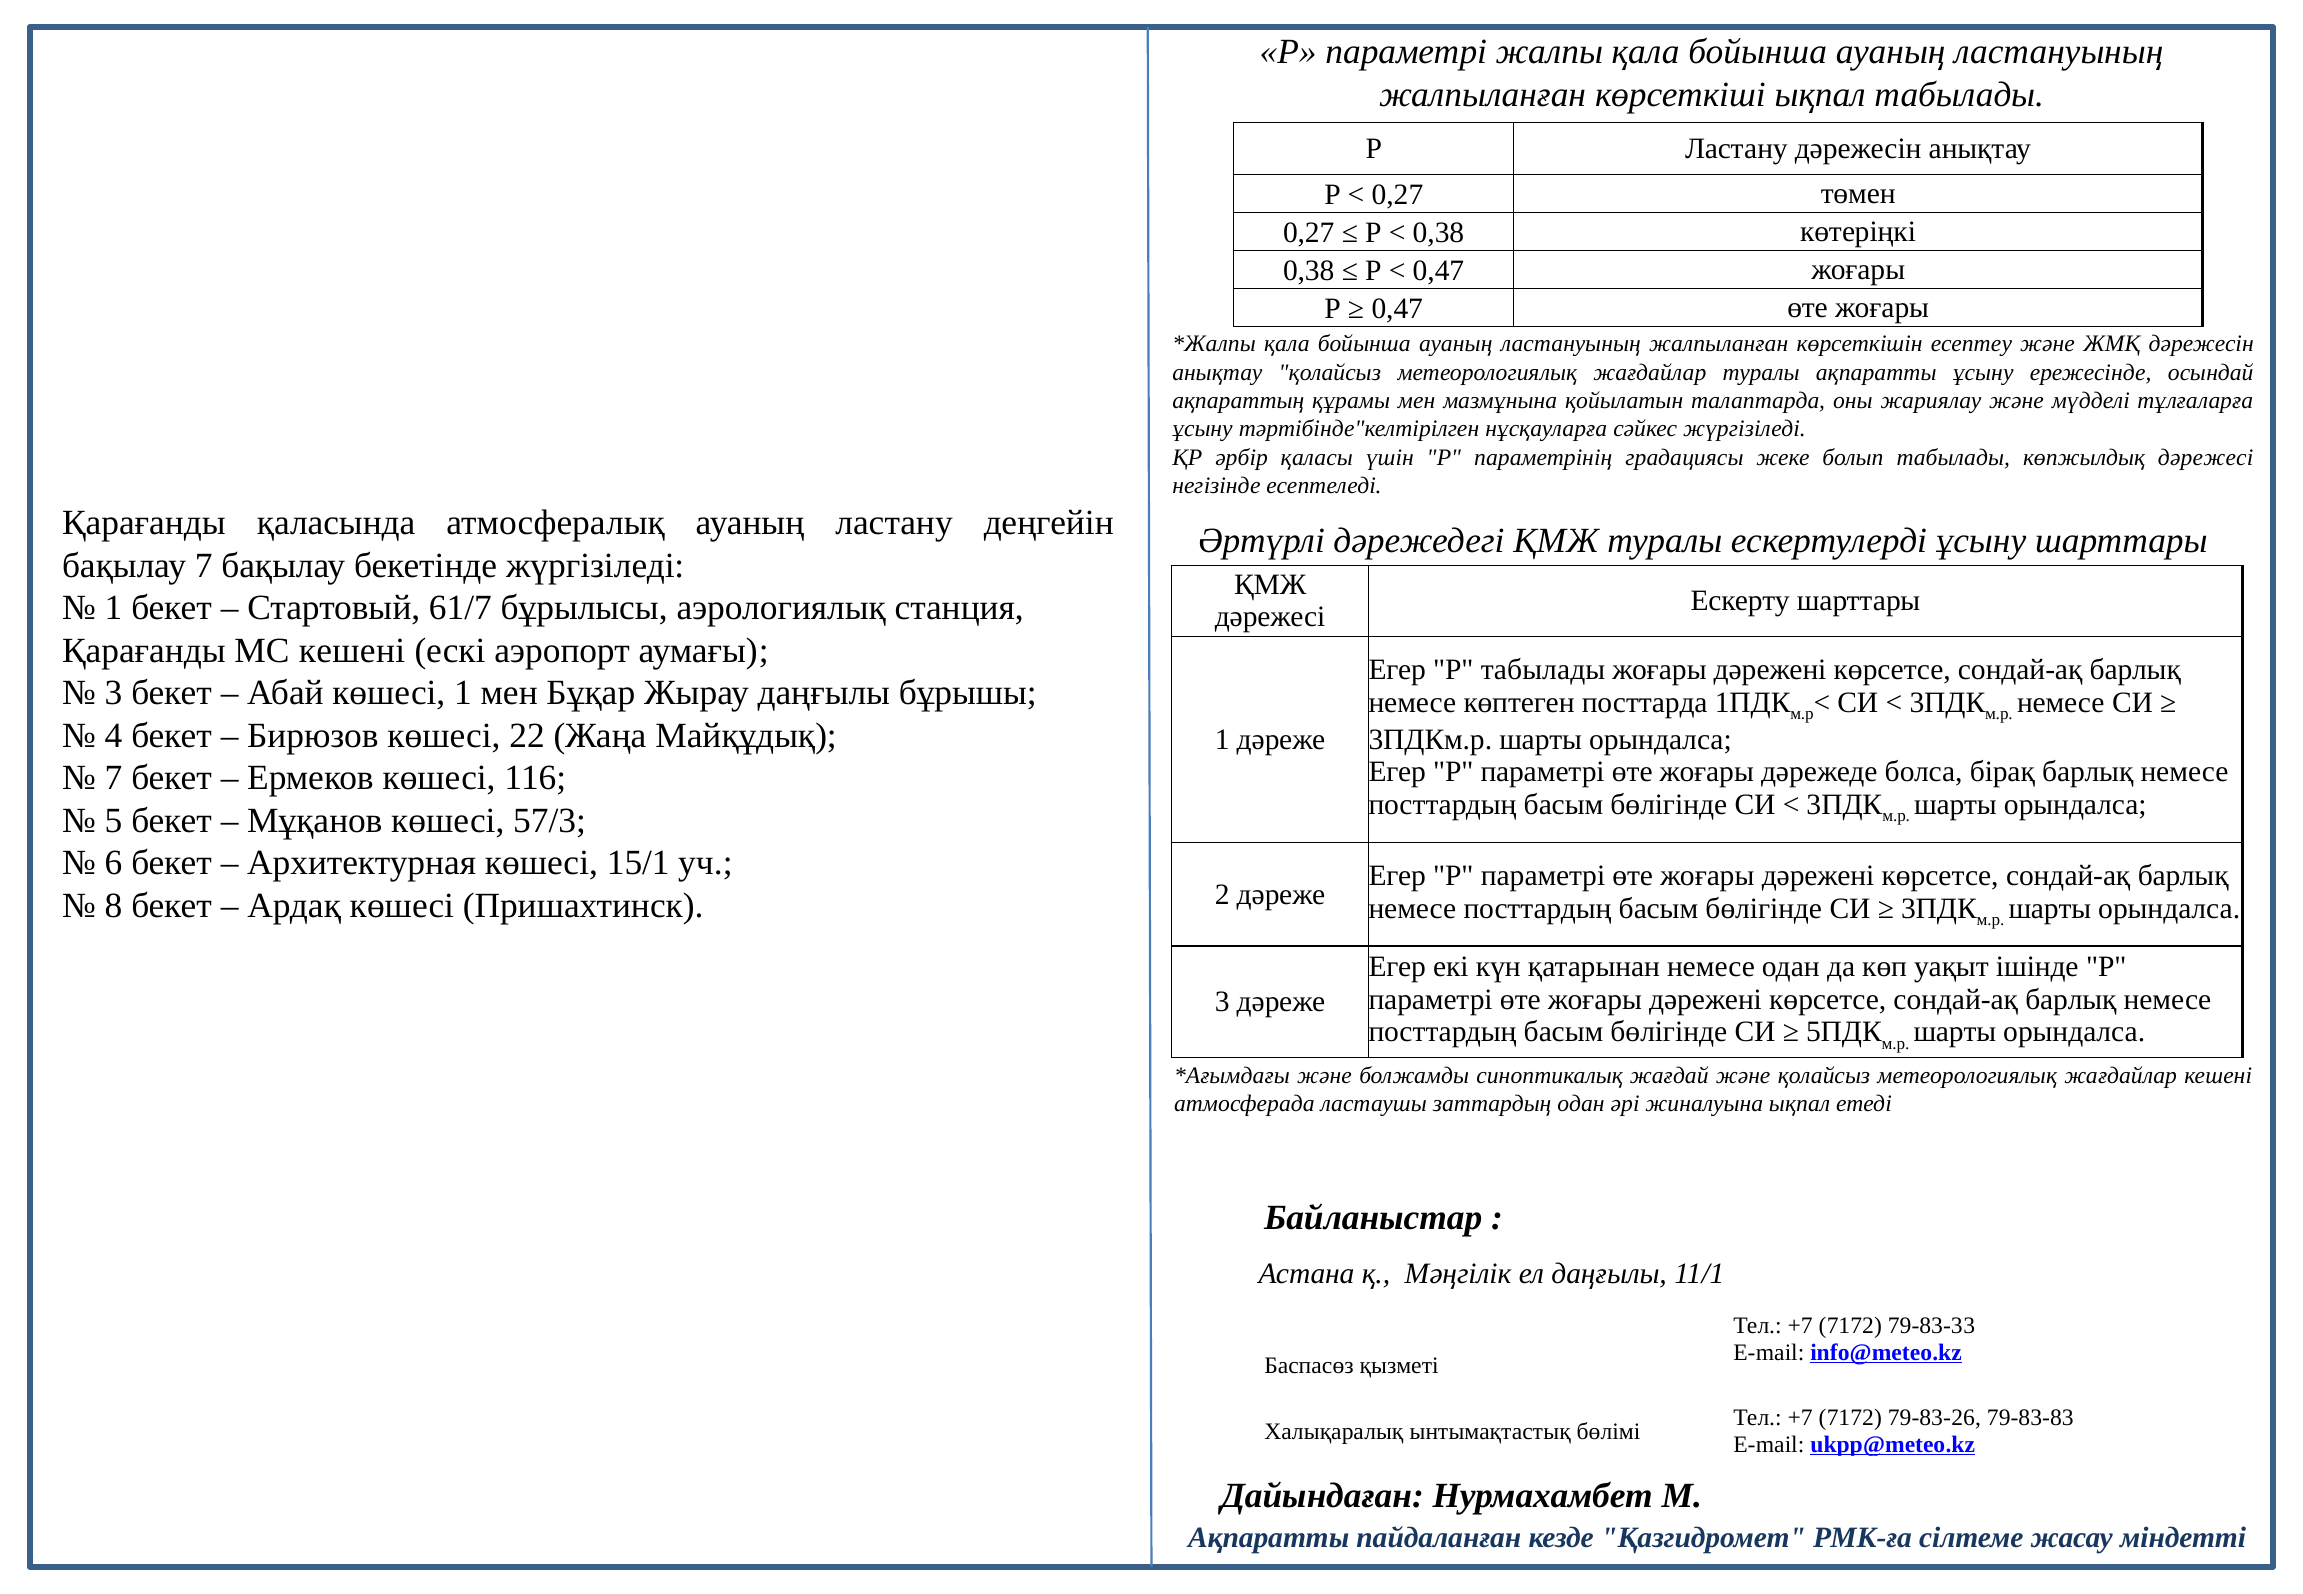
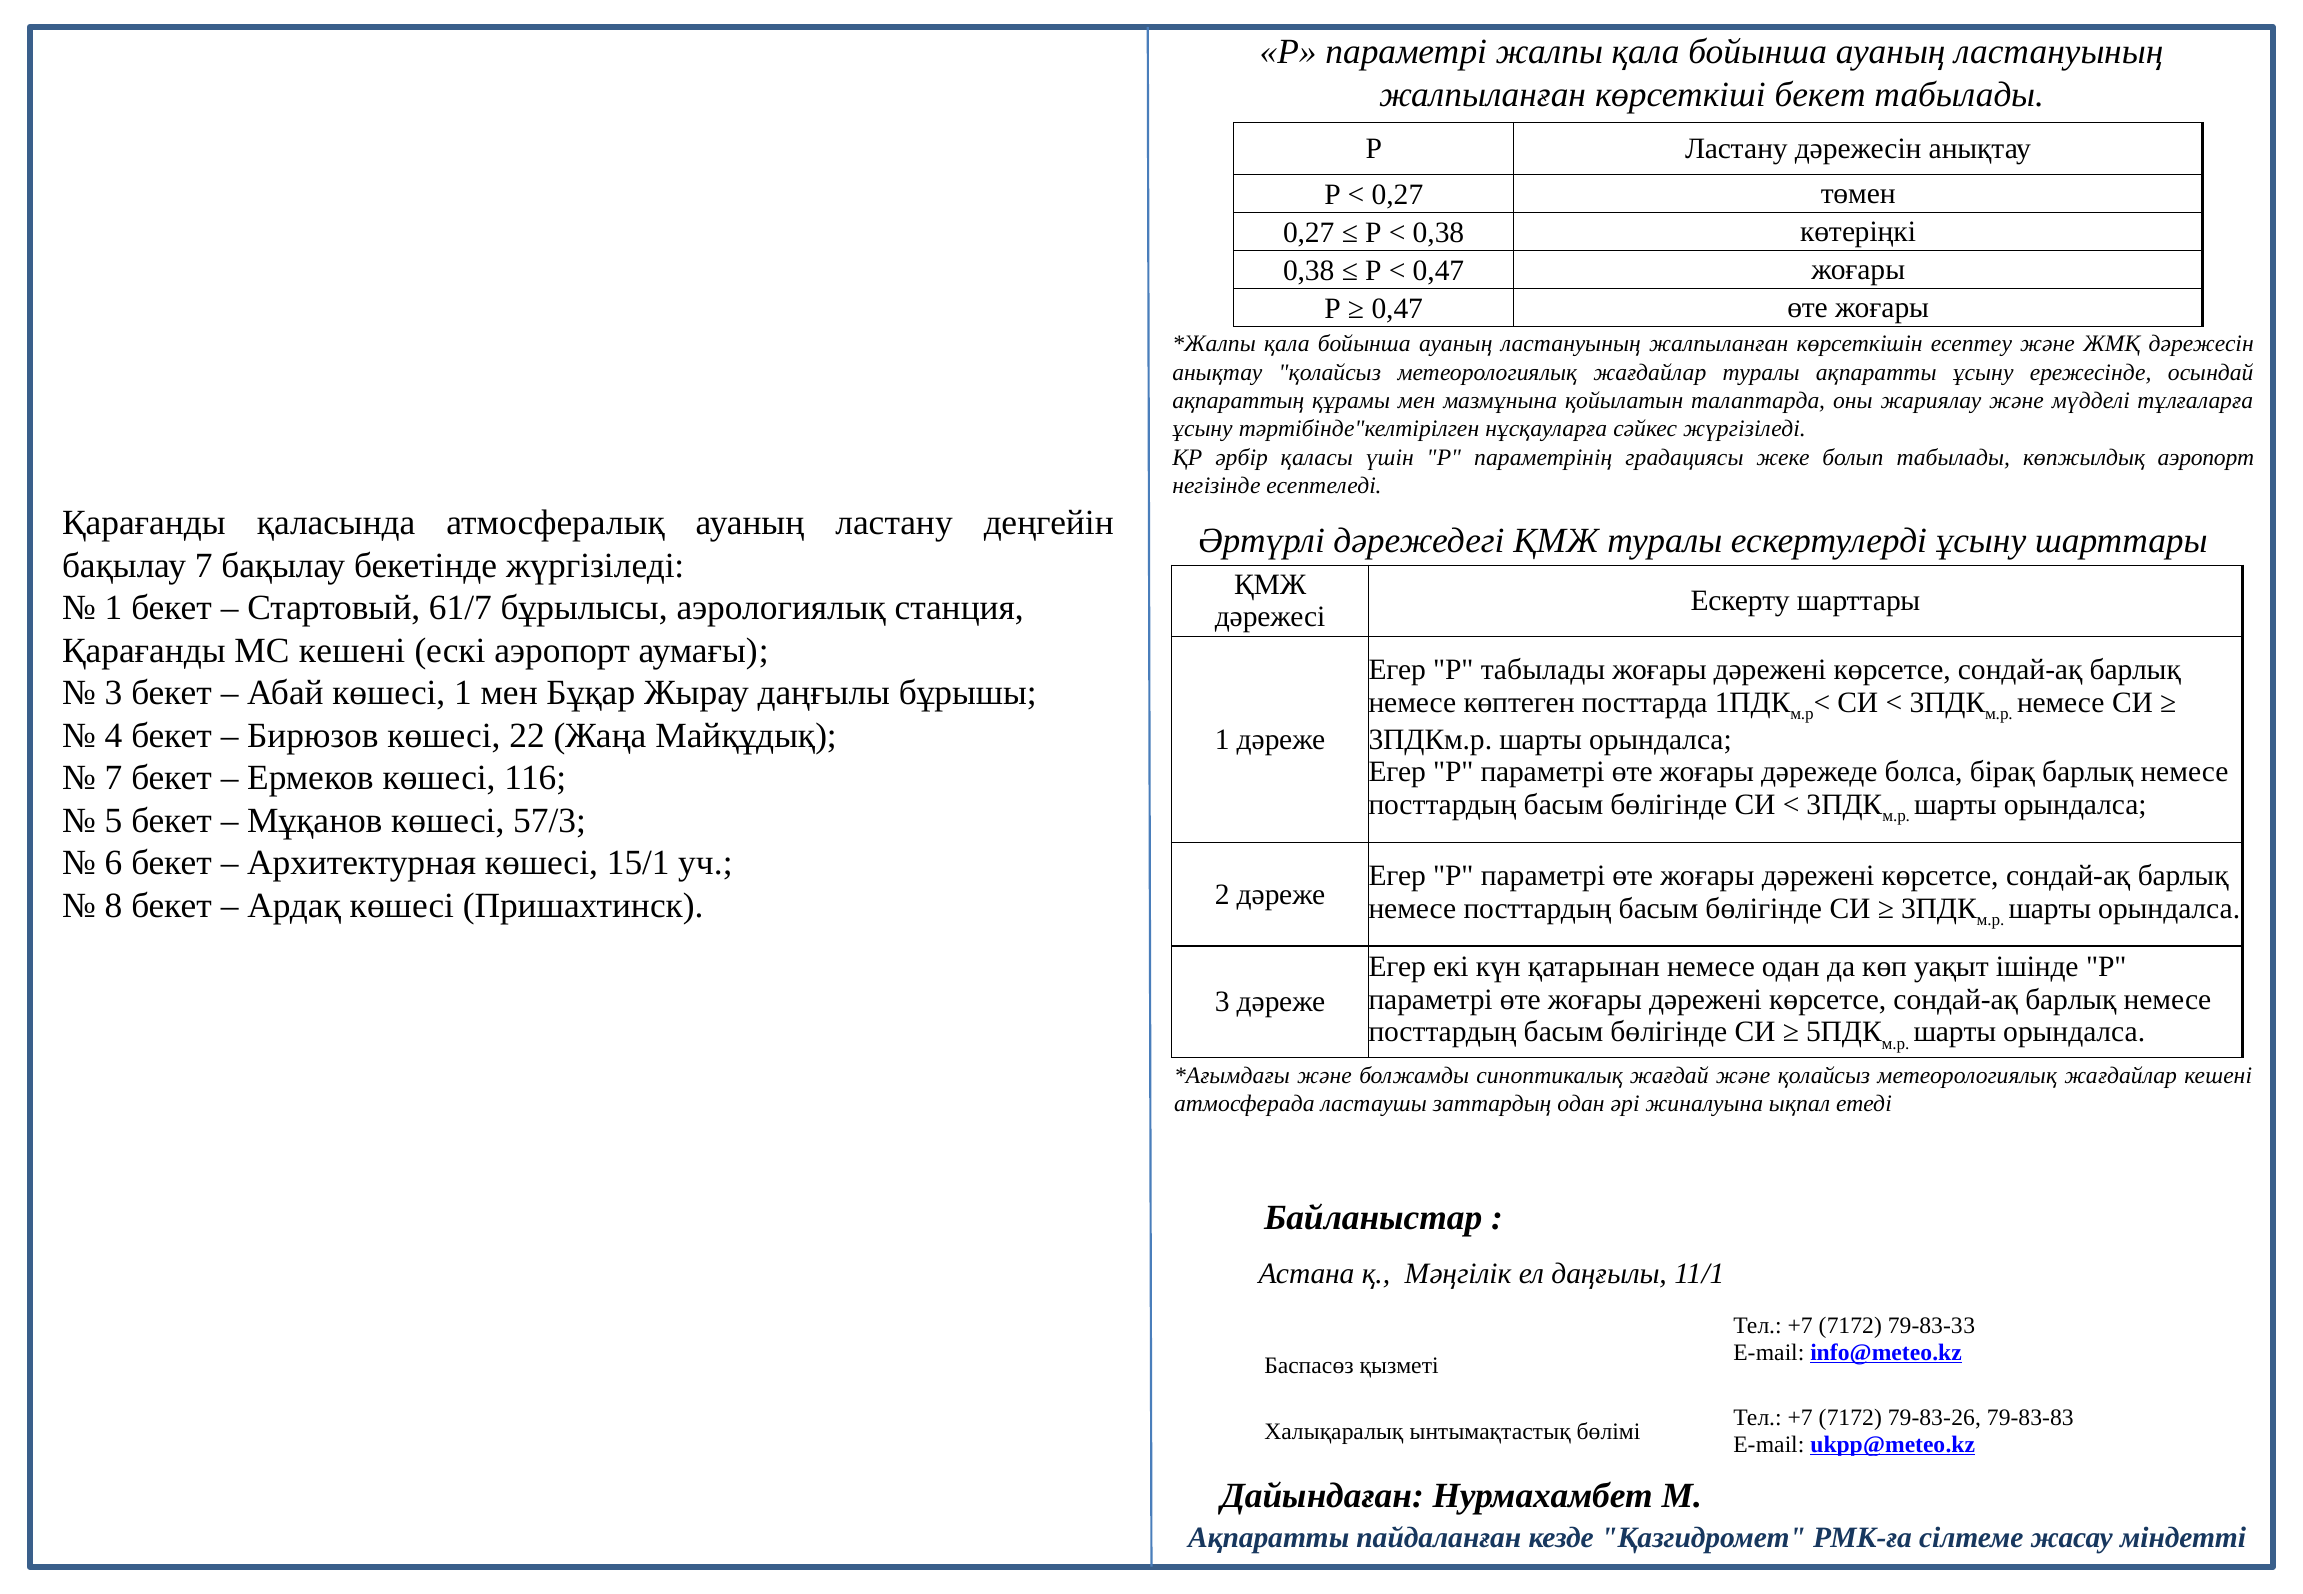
көрсеткіші ықпал: ықпал -> бекет
көпжылдық дәрежесі: дәрежесі -> аэропорт
